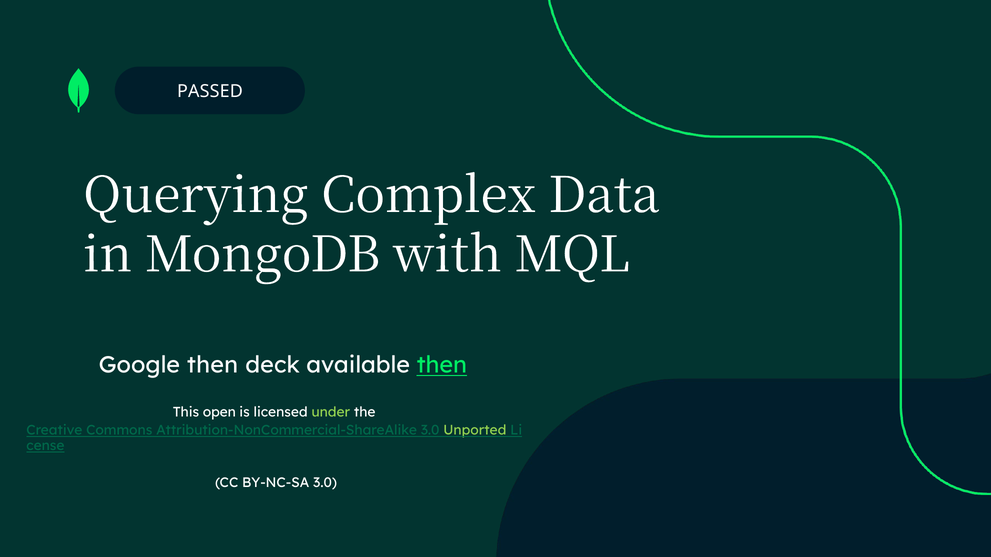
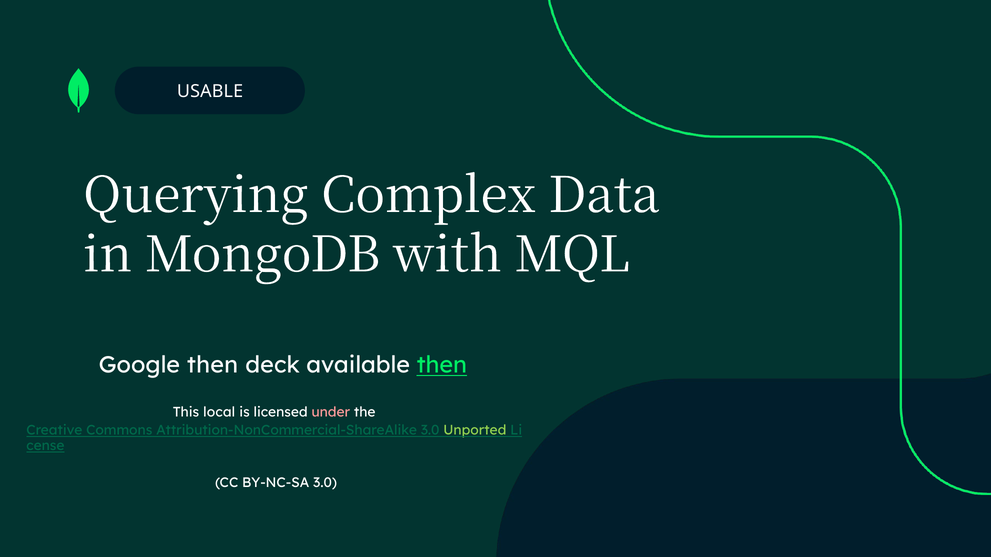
PASSED: PASSED -> USABLE
open: open -> local
under colour: light green -> pink
